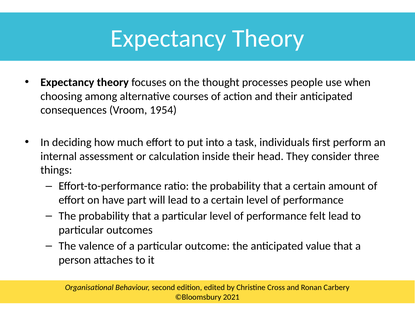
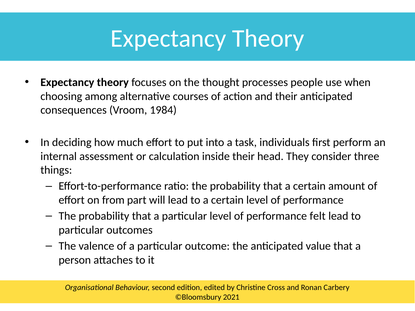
1954: 1954 -> 1984
have: have -> from
